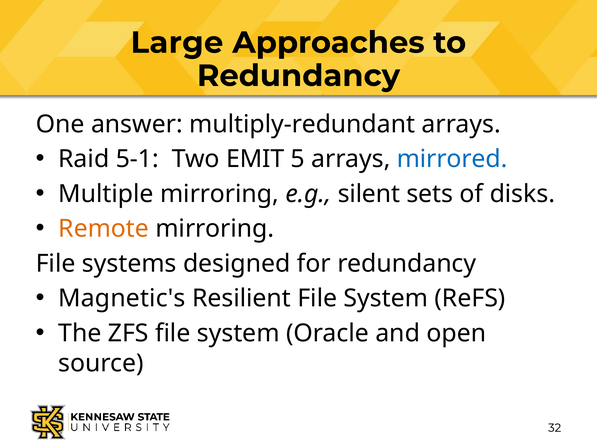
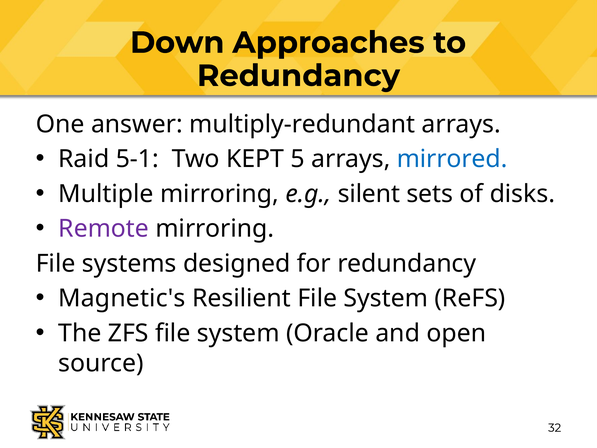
Large: Large -> Down
EMIT: EMIT -> KEPT
Remote colour: orange -> purple
